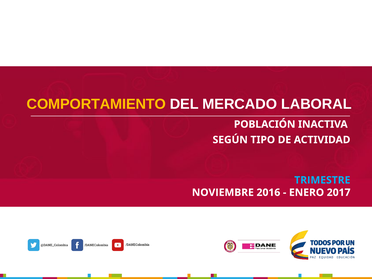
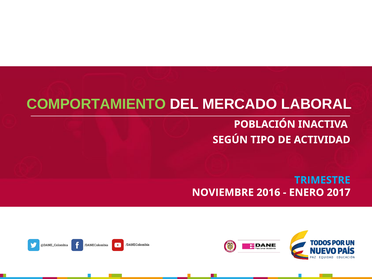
COMPORTAMIENTO colour: yellow -> light green
